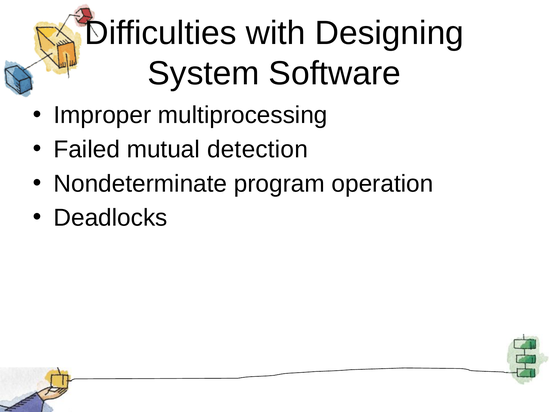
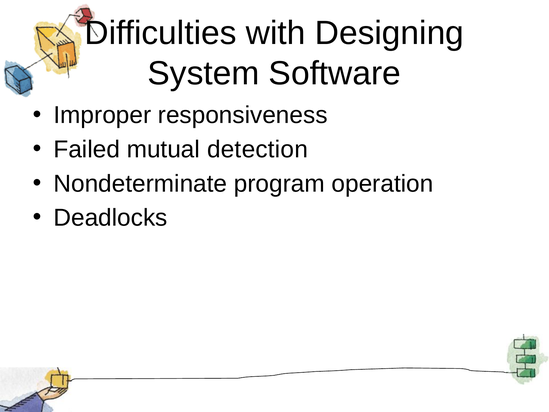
multiprocessing: multiprocessing -> responsiveness
